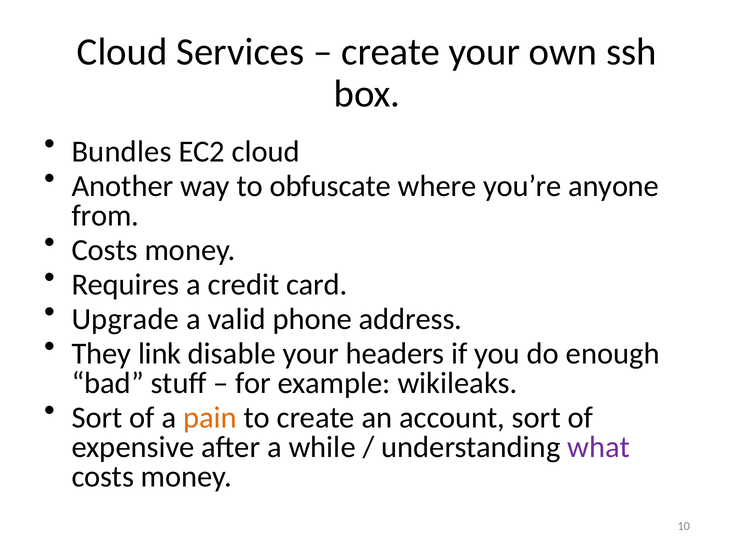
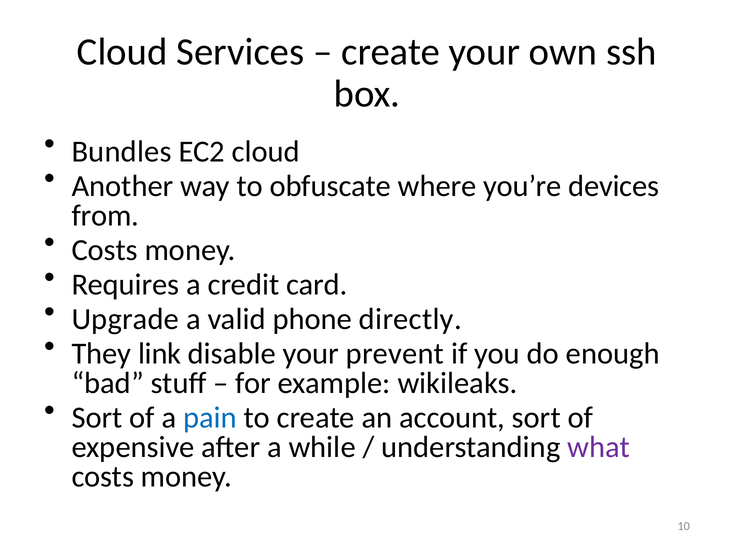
anyone: anyone -> devices
address: address -> directly
headers: headers -> prevent
pain colour: orange -> blue
